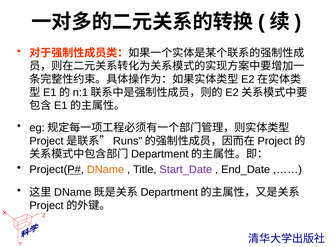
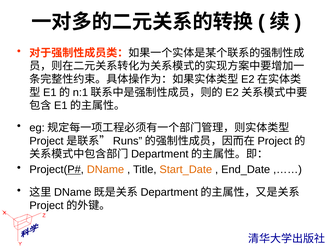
Start_Date colour: purple -> orange
